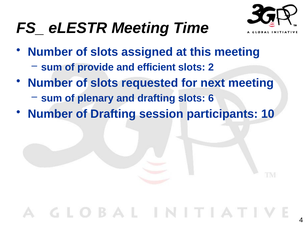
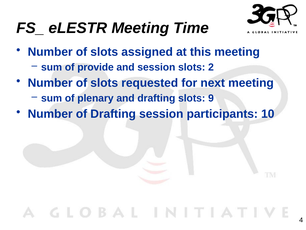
and efficient: efficient -> session
6: 6 -> 9
